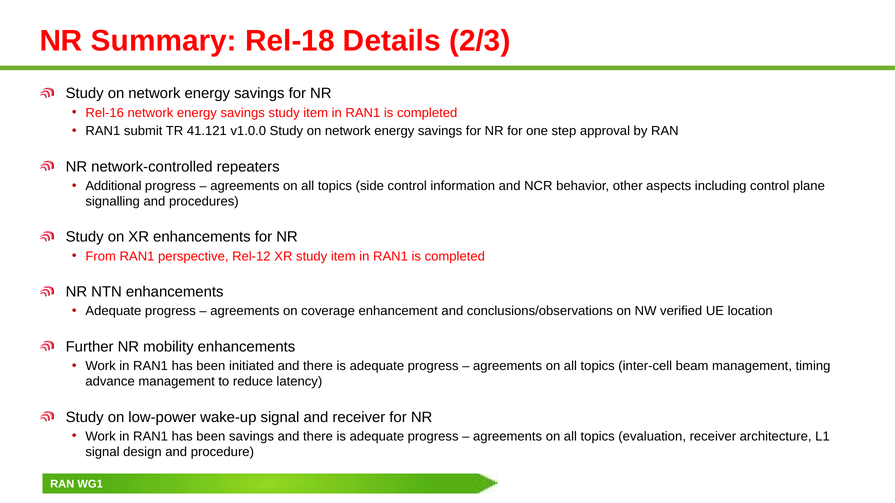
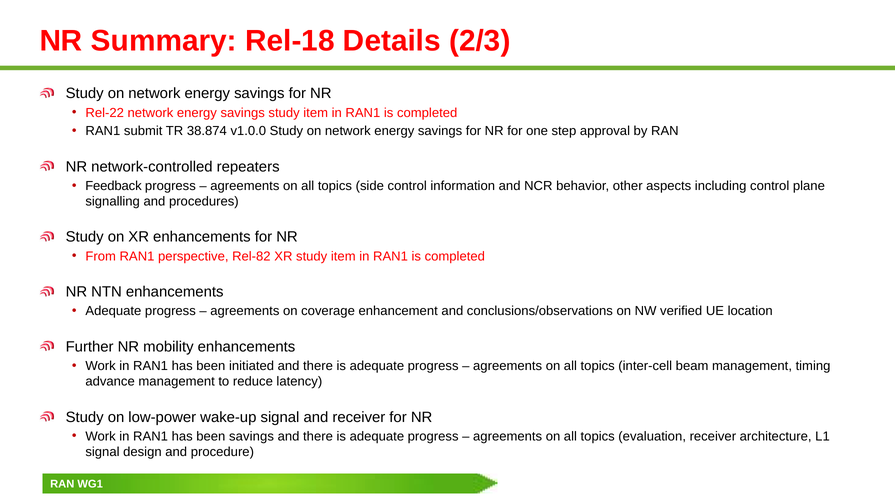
Rel-16: Rel-16 -> Rel-22
41.121: 41.121 -> 38.874
Additional: Additional -> Feedback
Rel-12: Rel-12 -> Rel-82
